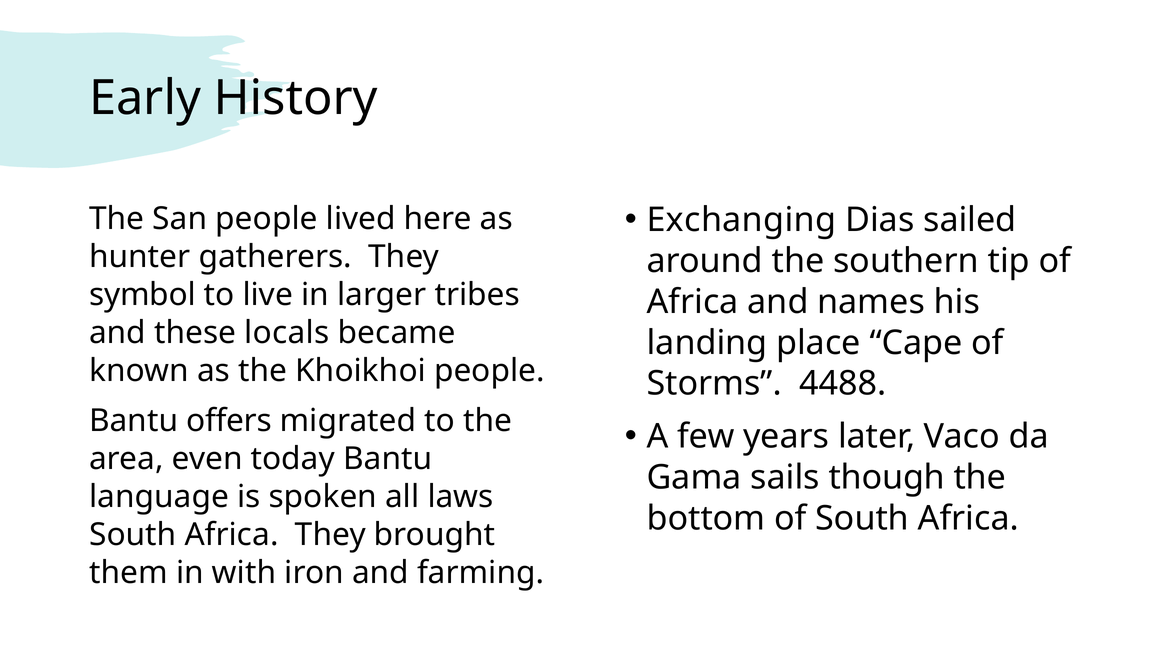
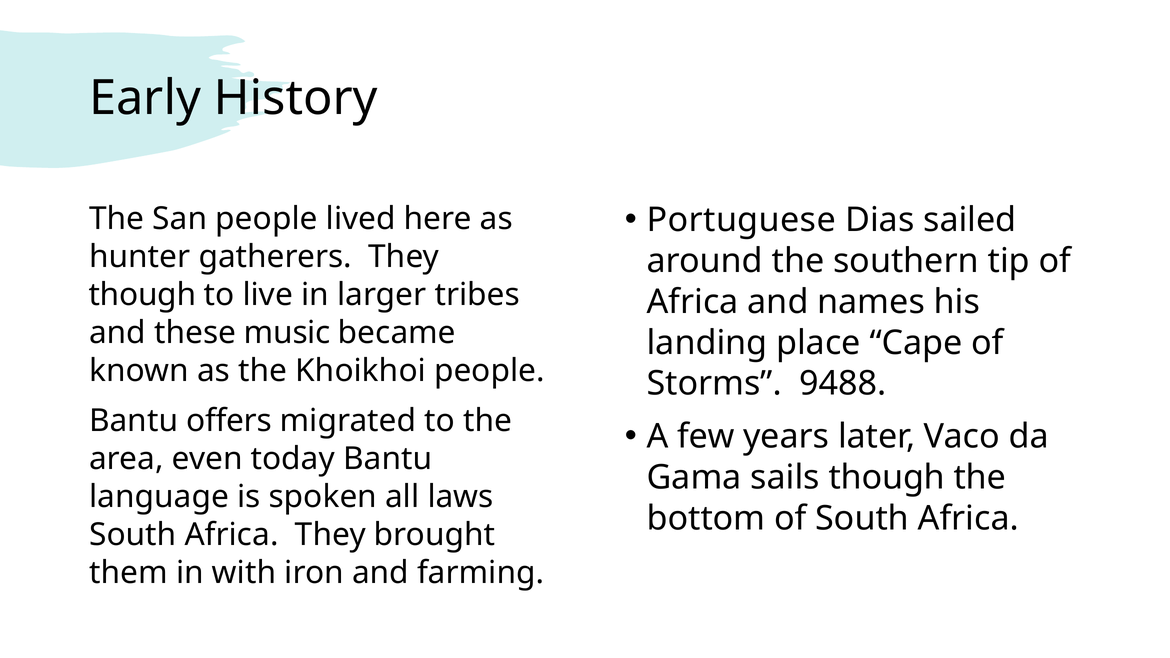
Exchanging: Exchanging -> Portuguese
symbol at (142, 295): symbol -> though
locals: locals -> music
4488: 4488 -> 9488
